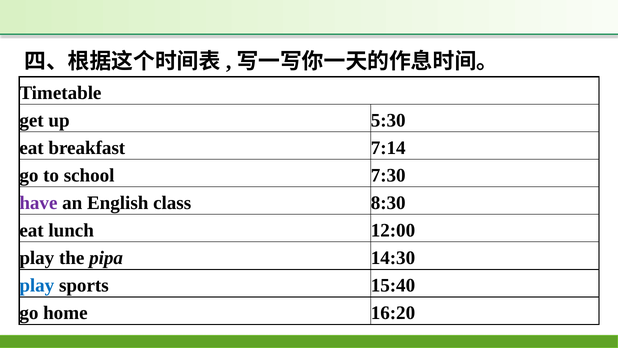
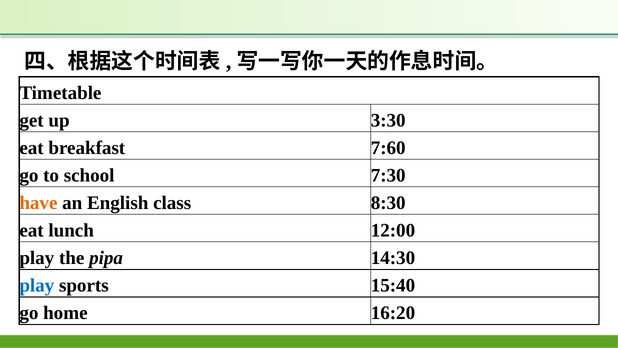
5:30: 5:30 -> 3:30
7:14: 7:14 -> 7:60
have colour: purple -> orange
